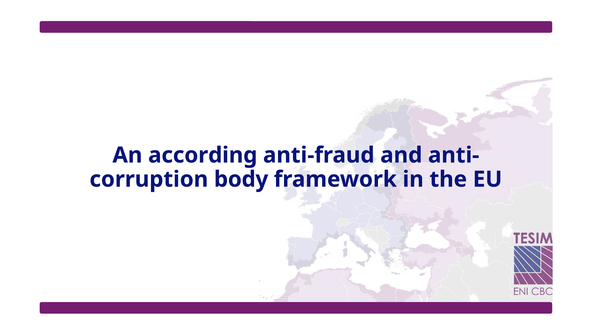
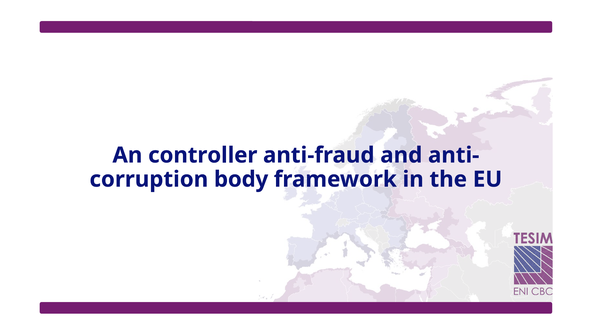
according: according -> controller
